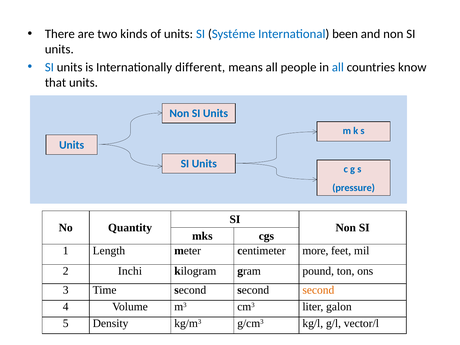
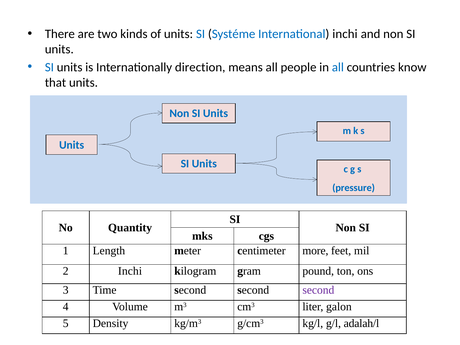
International been: been -> inchi
different: different -> direction
second at (318, 290) colour: orange -> purple
vector/l: vector/l -> adalah/l
